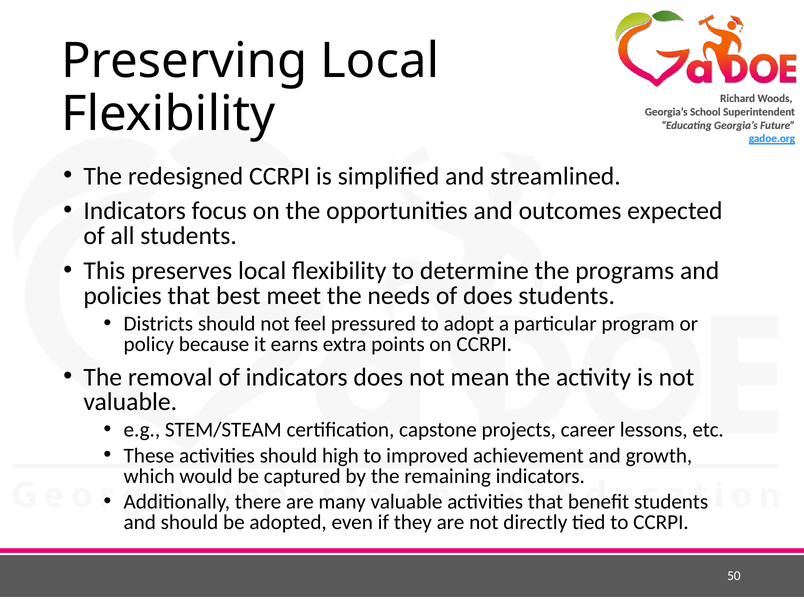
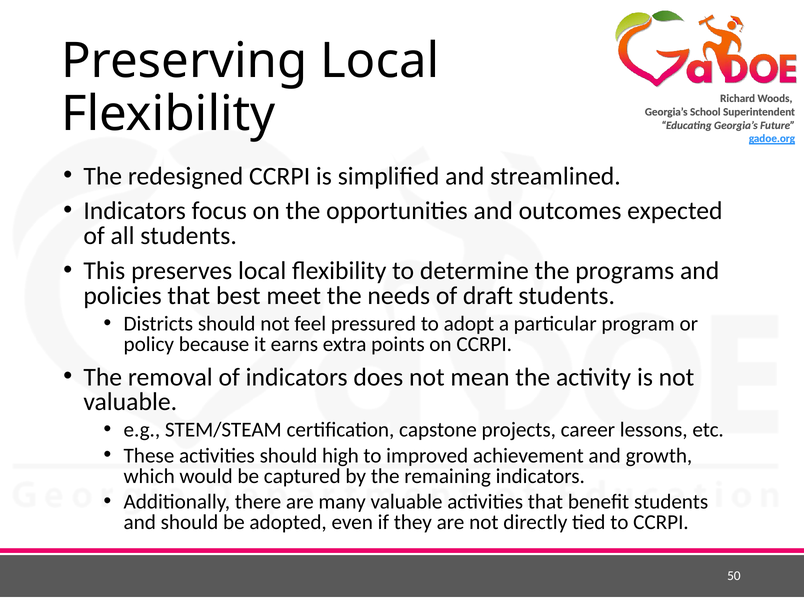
of does: does -> draft
